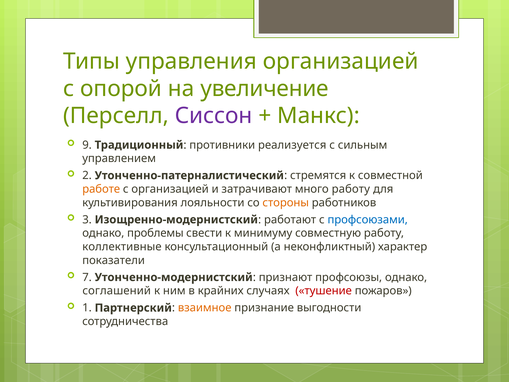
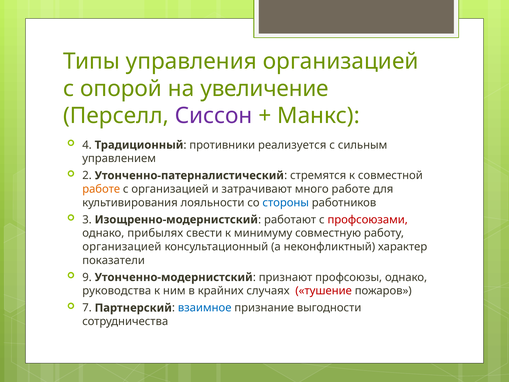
9: 9 -> 4
много работу: работу -> работе
стороны colour: orange -> blue
профсоюзами colour: blue -> red
проблемы: проблемы -> прибылях
коллективные at (122, 247): коллективные -> организацией
7: 7 -> 9
соглашений: соглашений -> руководства
1: 1 -> 7
взаимное colour: orange -> blue
